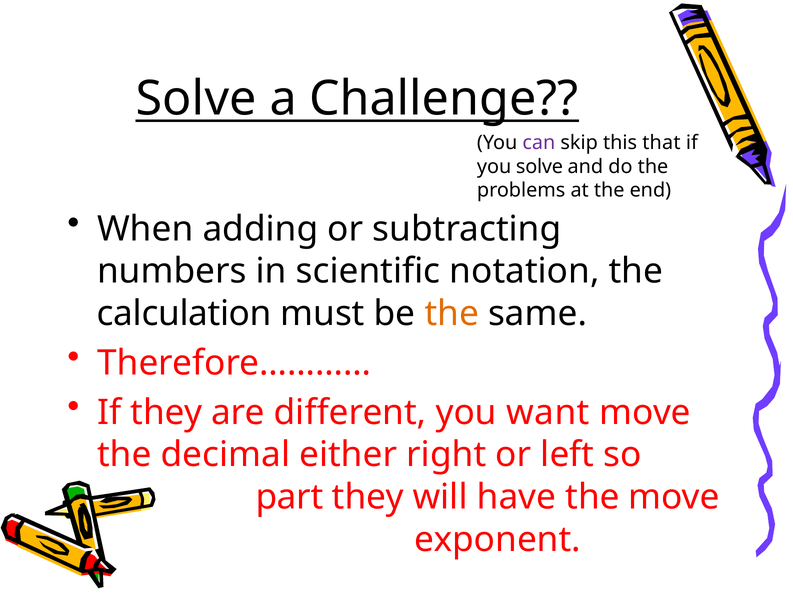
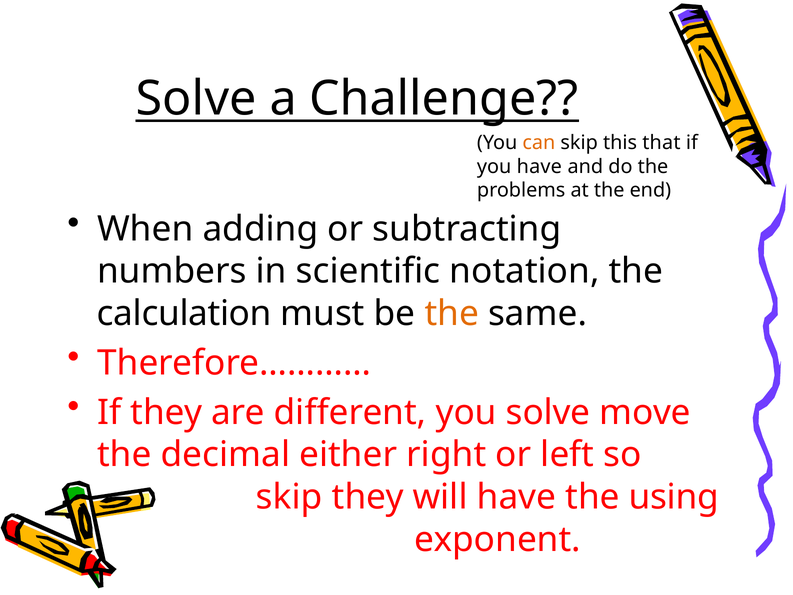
can colour: purple -> orange
you solve: solve -> have
you want: want -> solve
part at (289, 497): part -> skip
the move: move -> using
